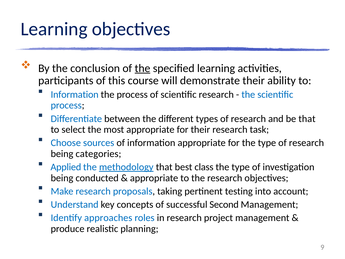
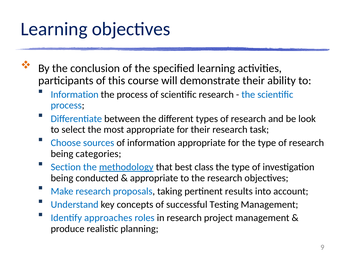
the at (142, 68) underline: present -> none
be that: that -> look
Applied: Applied -> Section
testing: testing -> results
Second: Second -> Testing
